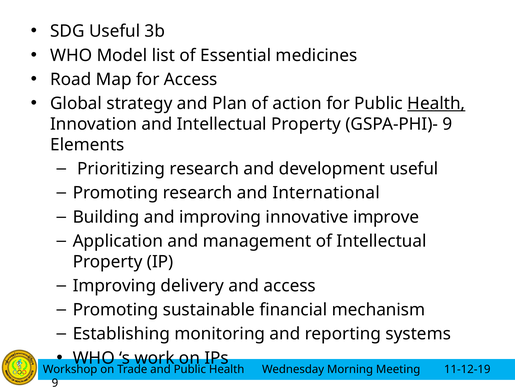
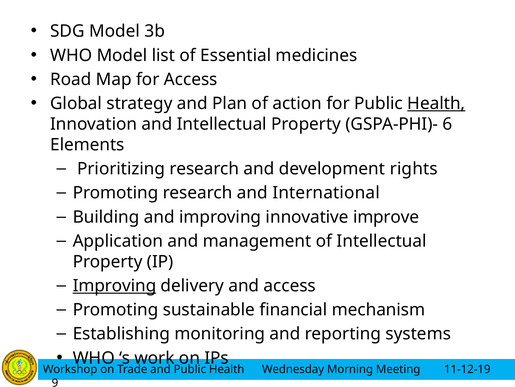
SDG Useful: Useful -> Model
GSPA-PHI)- 9: 9 -> 6
development useful: useful -> rights
Improving at (114, 285) underline: none -> present
